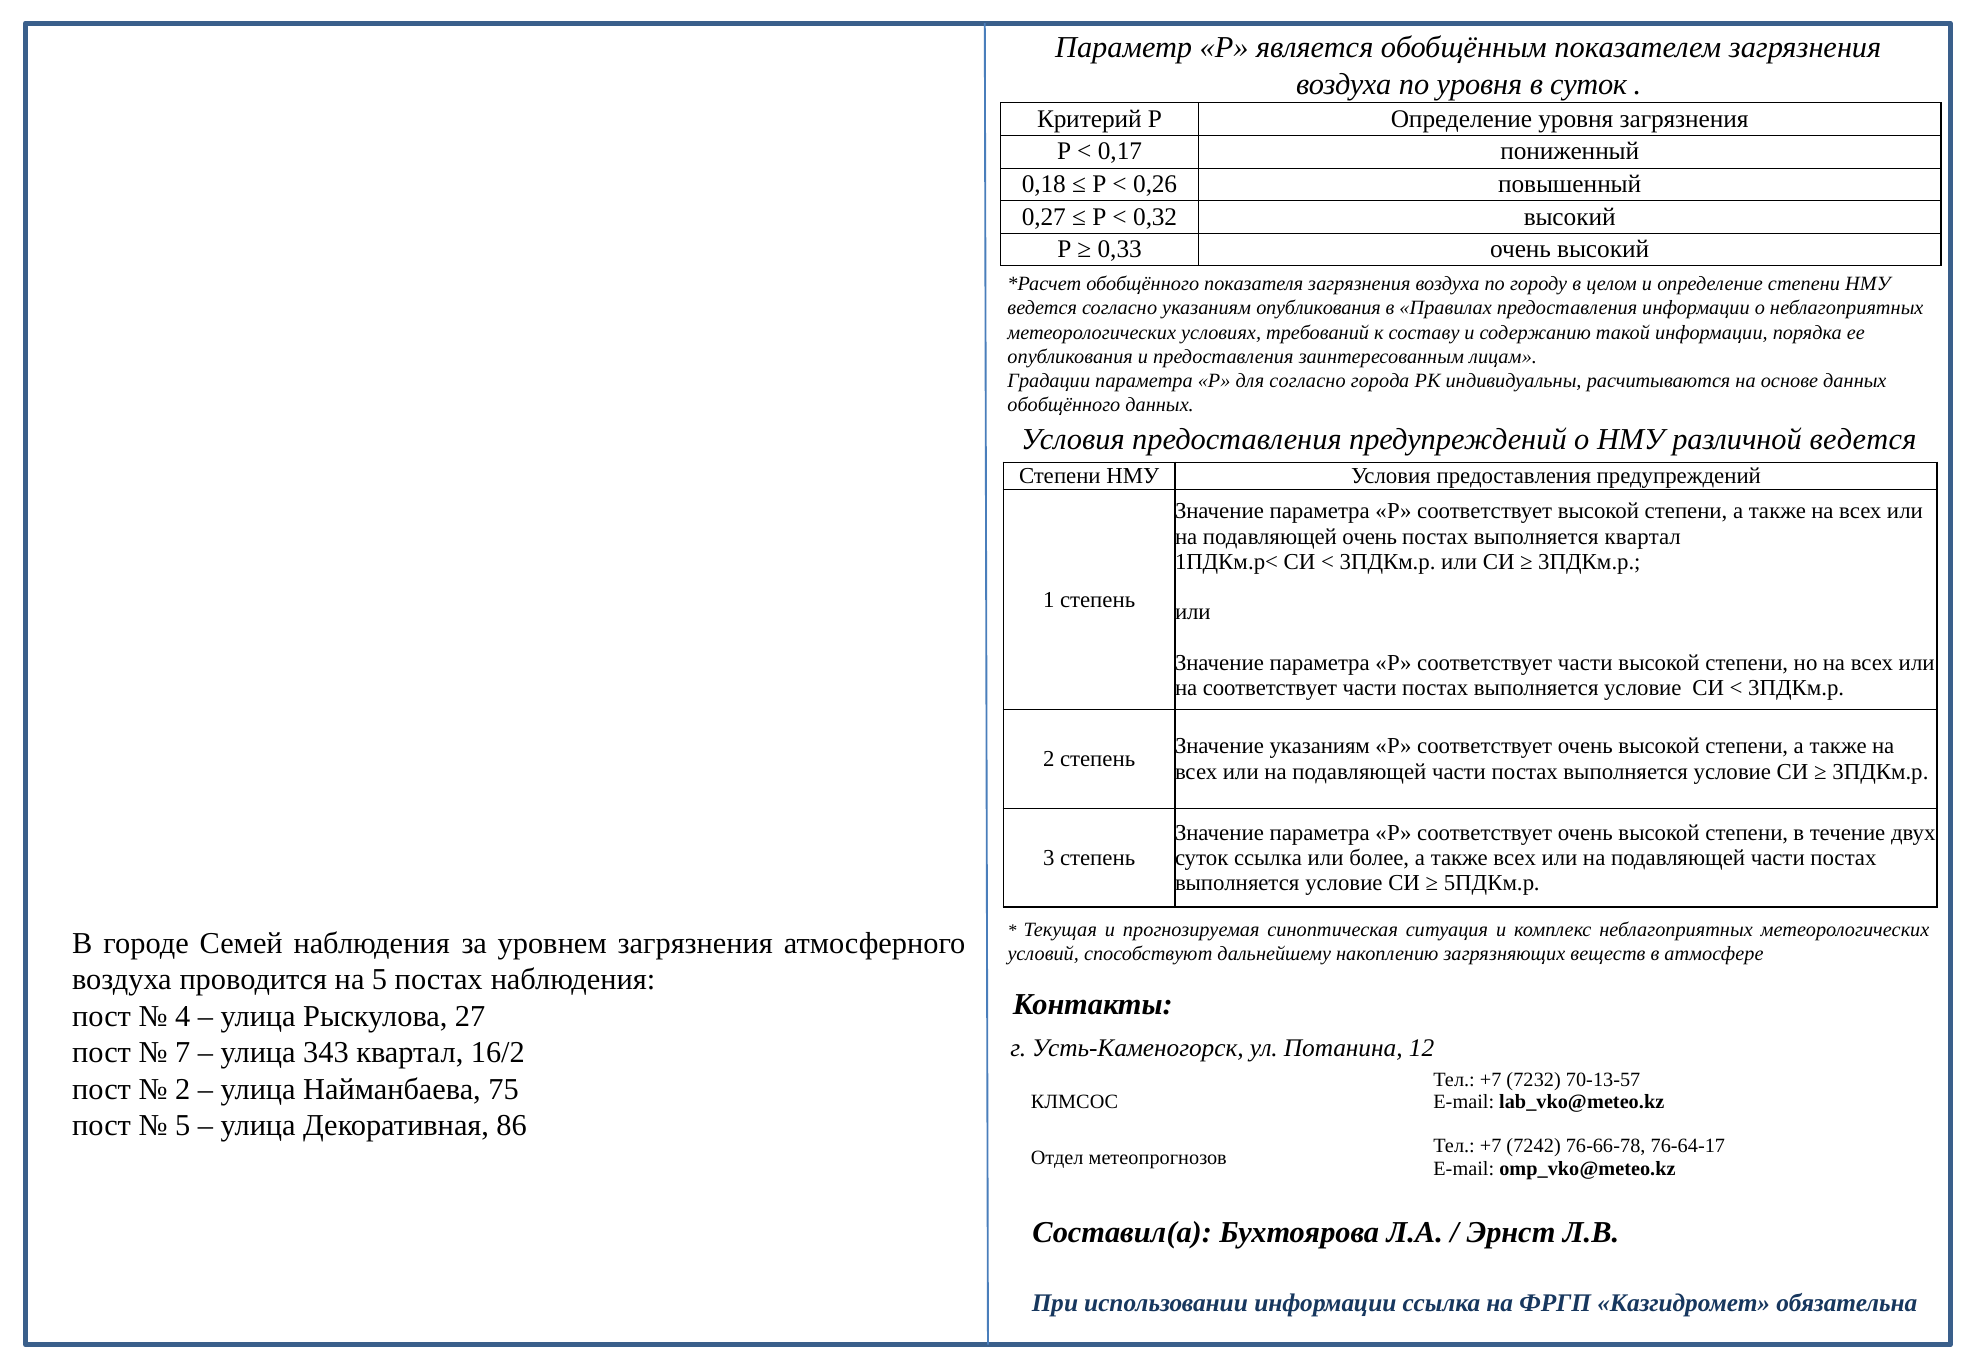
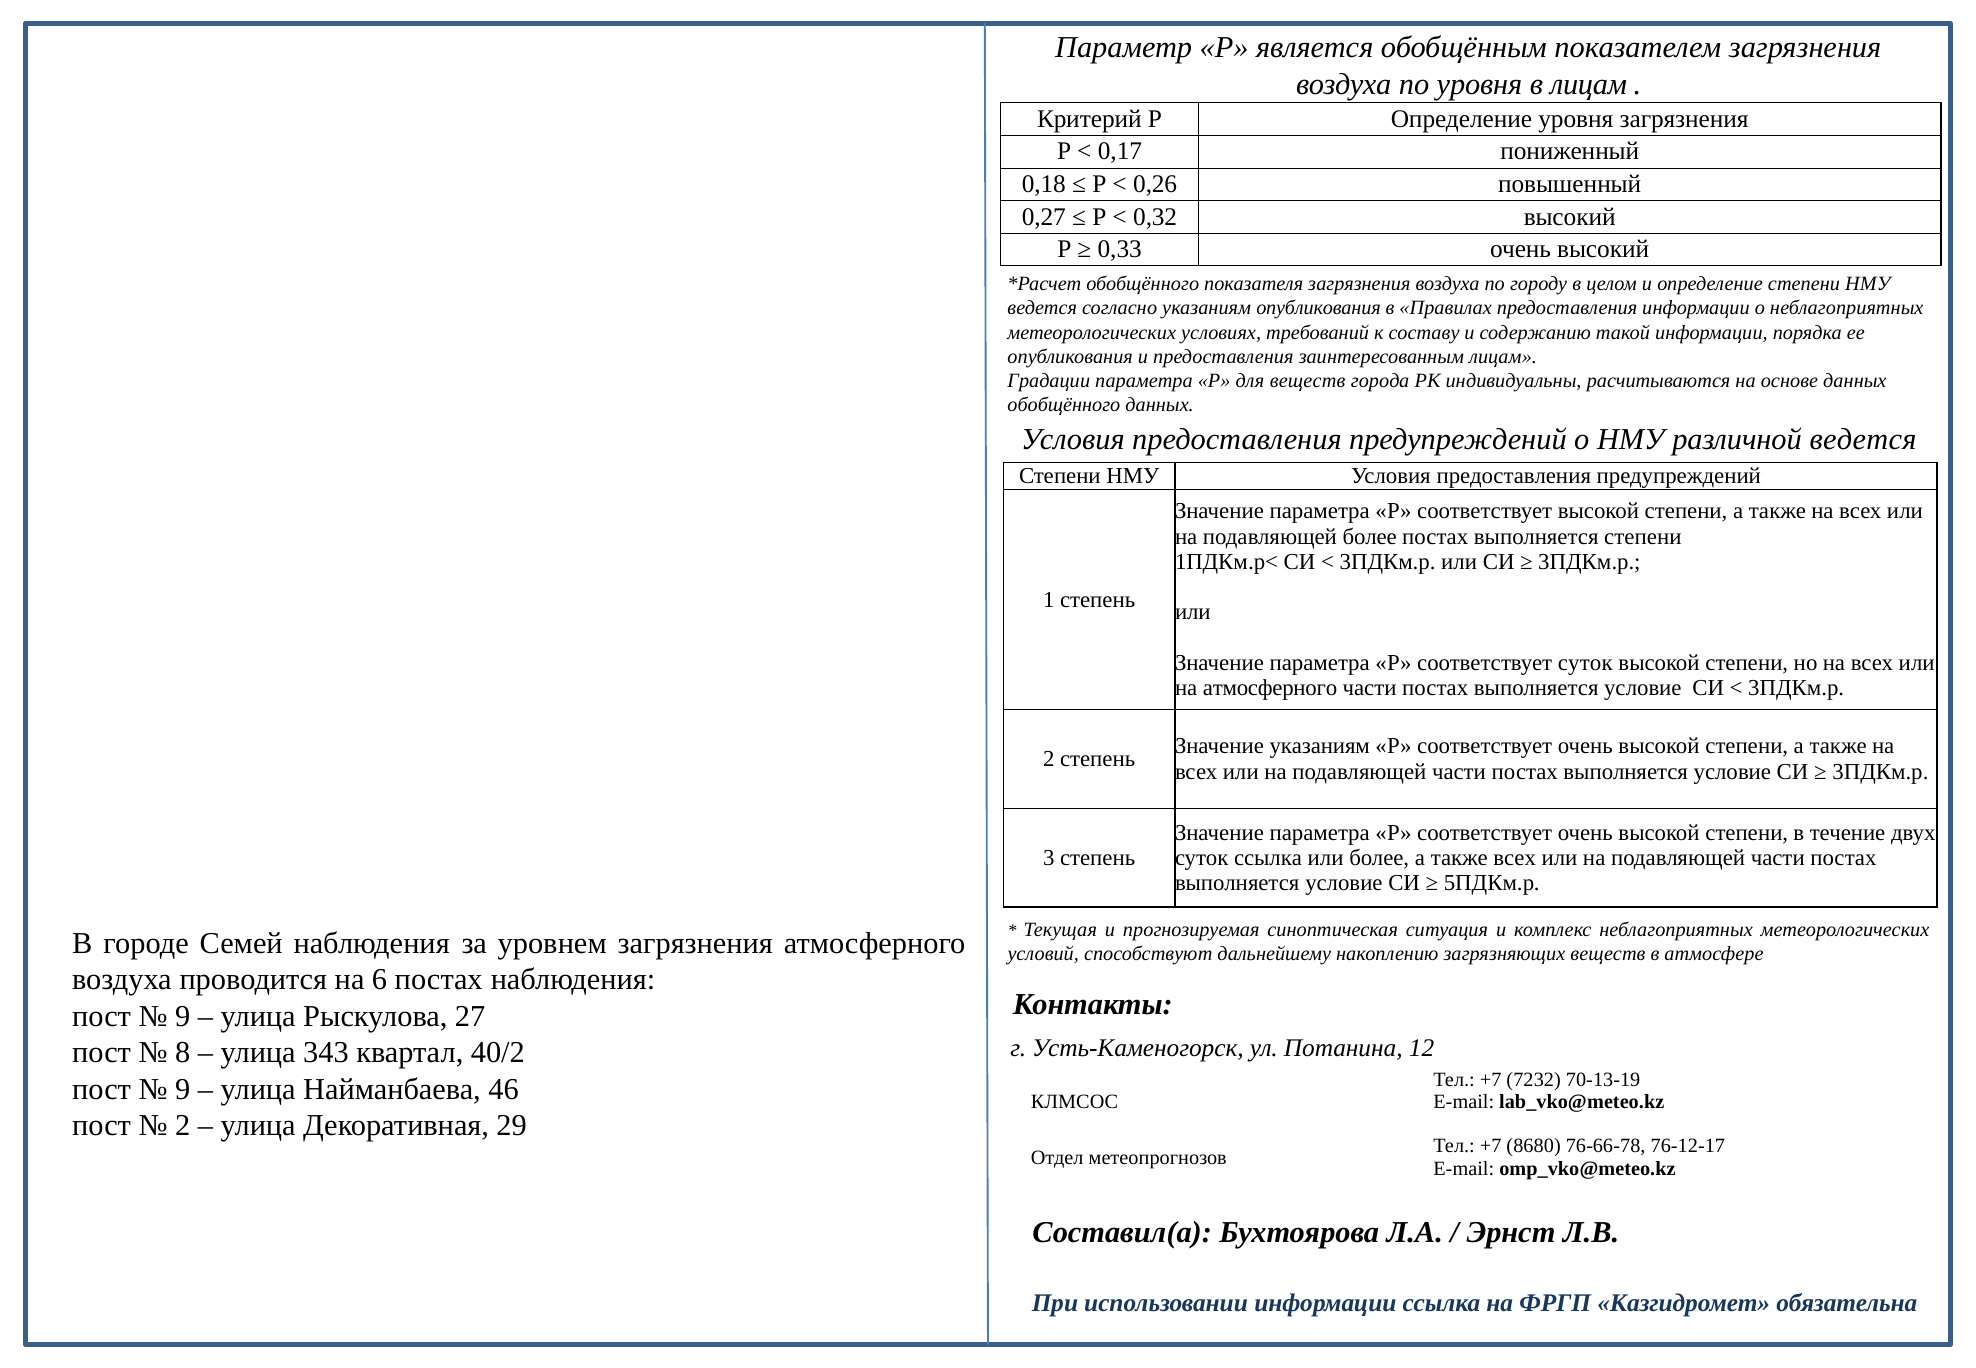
в суток: суток -> лицам
для согласно: согласно -> веществ
подавляющей очень: очень -> более
выполняется квартал: квартал -> степени
Р соответствует части: части -> суток
на соответствует: соответствует -> атмосферного
на 5: 5 -> 6
4 at (183, 1016): 4 -> 9
7: 7 -> 8
16/2: 16/2 -> 40/2
70-13-57: 70-13-57 -> 70-13-19
2 at (183, 1089): 2 -> 9
75: 75 -> 46
5 at (183, 1126): 5 -> 2
86: 86 -> 29
7242: 7242 -> 8680
76-64-17: 76-64-17 -> 76-12-17
